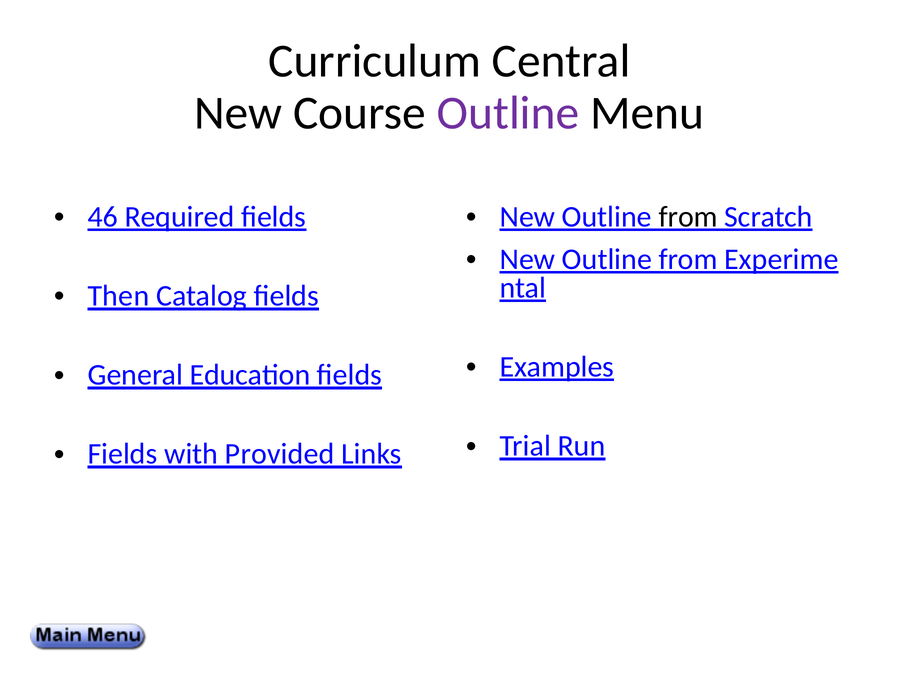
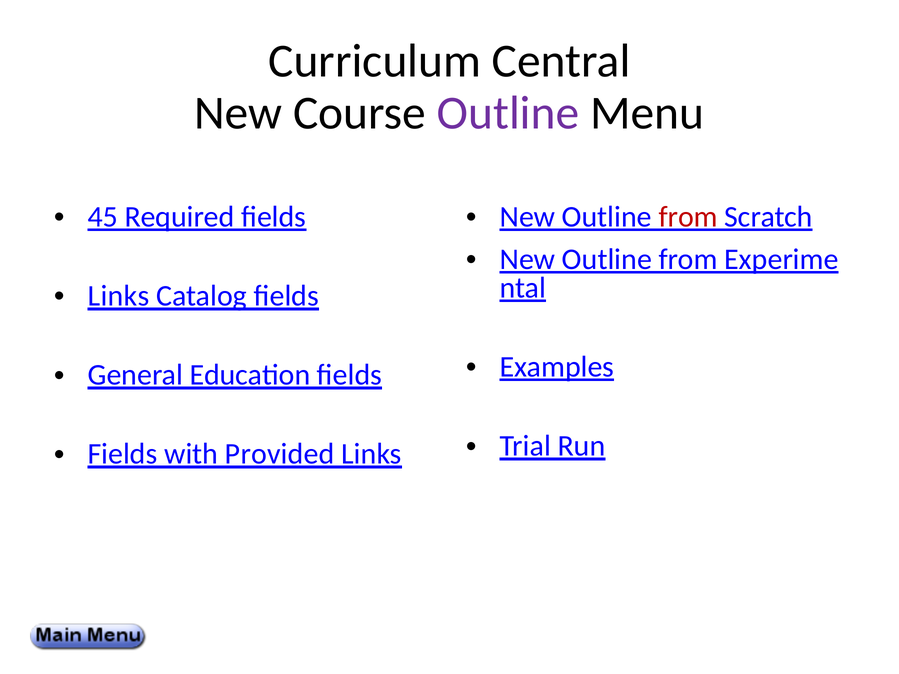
46: 46 -> 45
from at (688, 217) colour: black -> red
Then at (118, 296): Then -> Links
